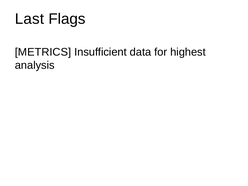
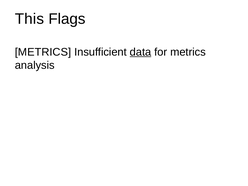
Last: Last -> This
data underline: none -> present
for highest: highest -> metrics
